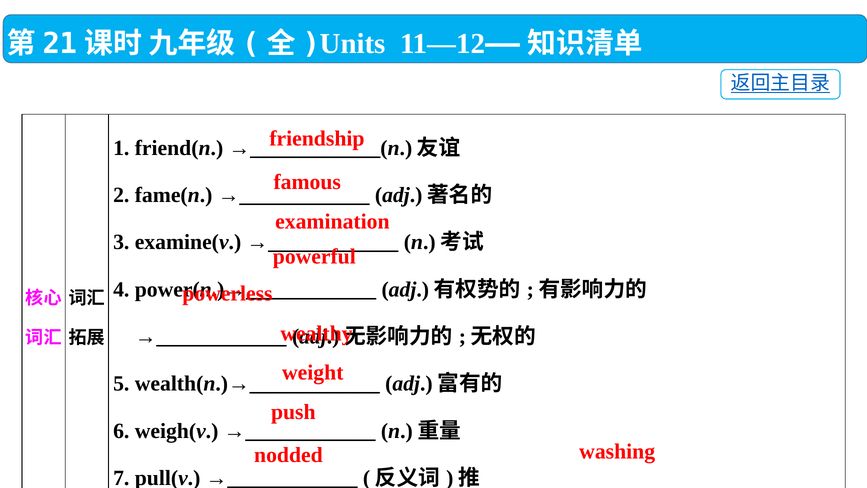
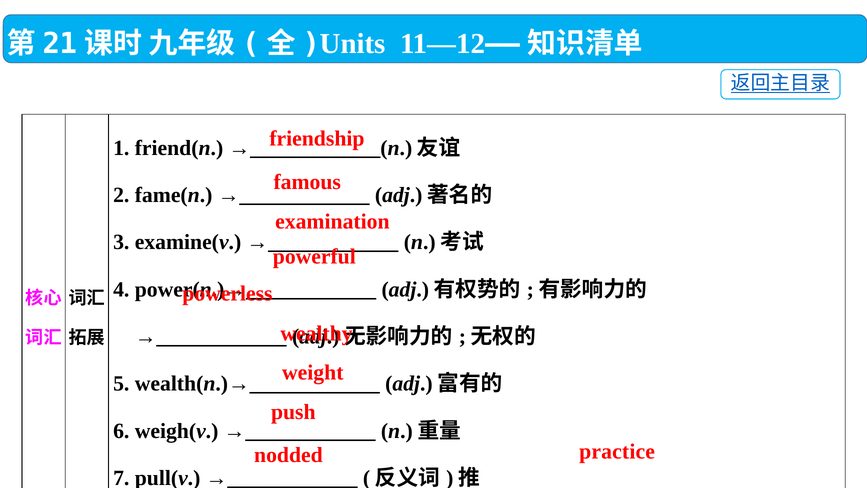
washing: washing -> practice
